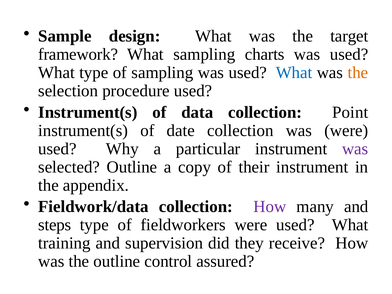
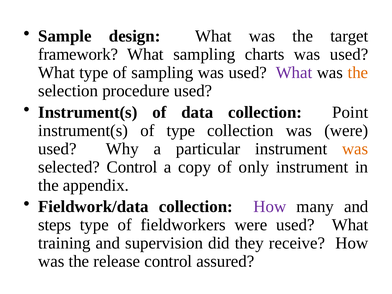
What at (294, 73) colour: blue -> purple
of date: date -> type
was at (355, 149) colour: purple -> orange
selected Outline: Outline -> Control
their: their -> only
the outline: outline -> release
